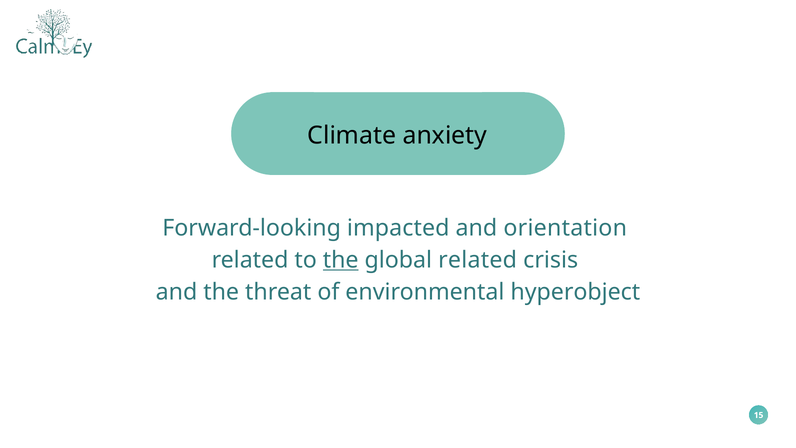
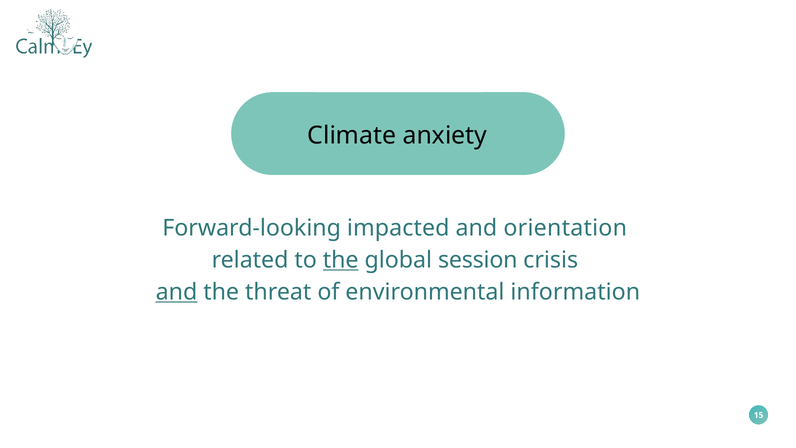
global related: related -> session
and at (177, 292) underline: none -> present
hyperobject: hyperobject -> information
